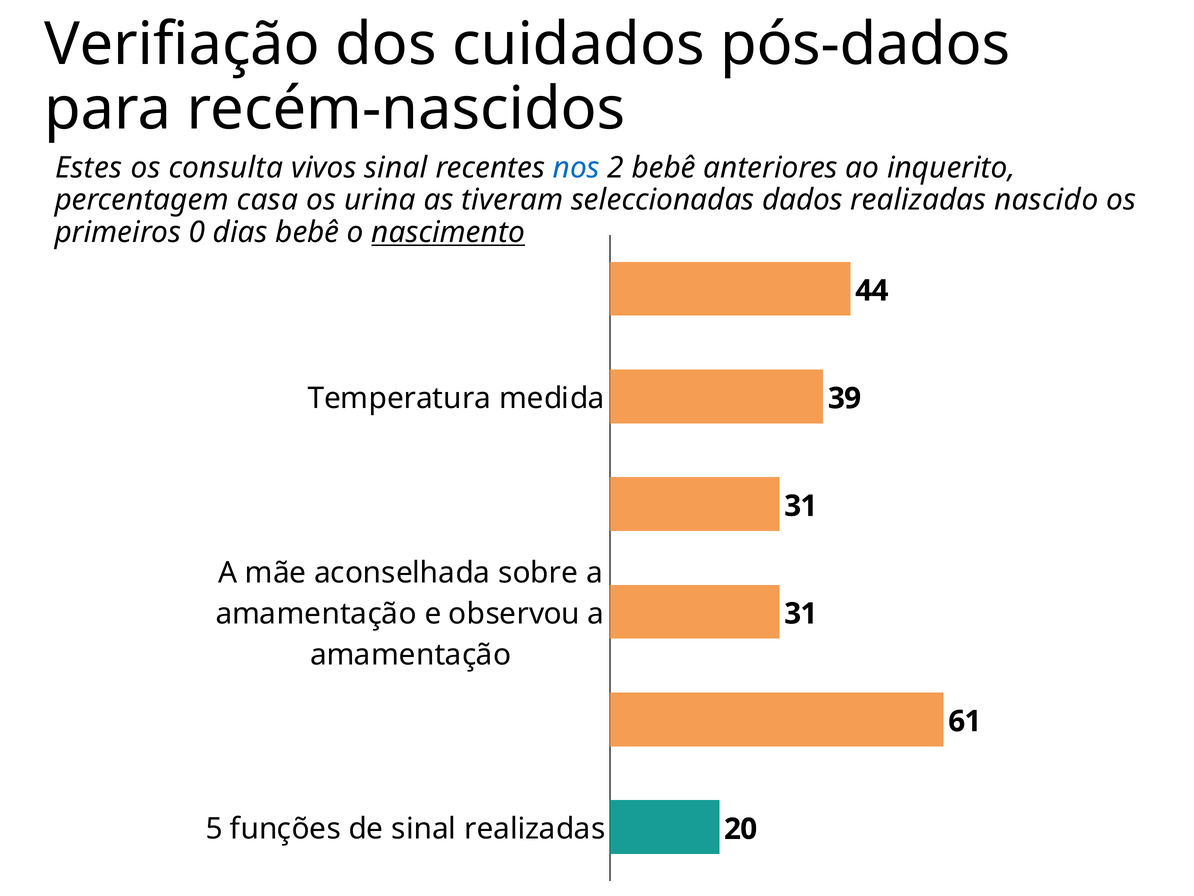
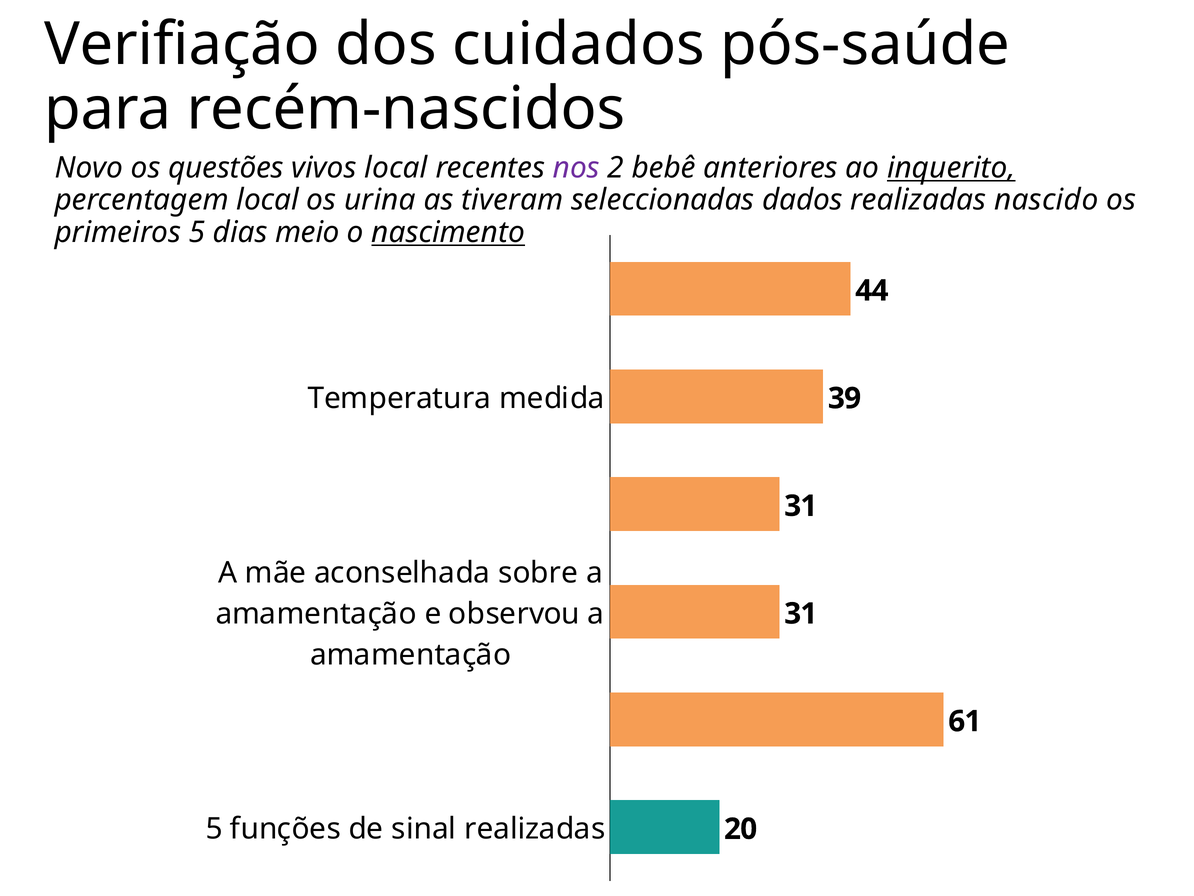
pós-dados: pós-dados -> pós-saúde
Estes: Estes -> Novo
consulta: consulta -> questões
vivos sinal: sinal -> local
nos colour: blue -> purple
inquerito underline: none -> present
percentagem casa: casa -> local
primeiros 0: 0 -> 5
dias bebê: bebê -> meio
